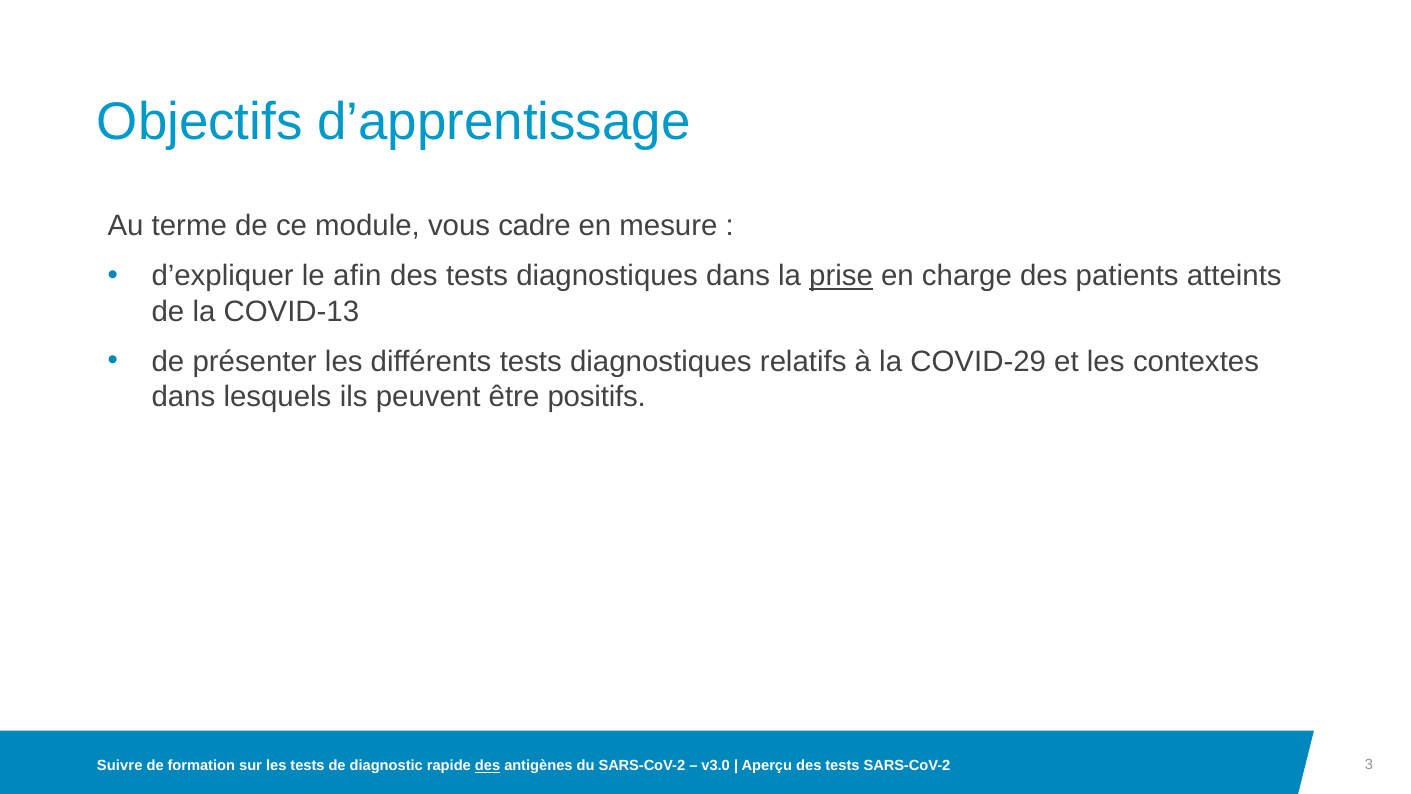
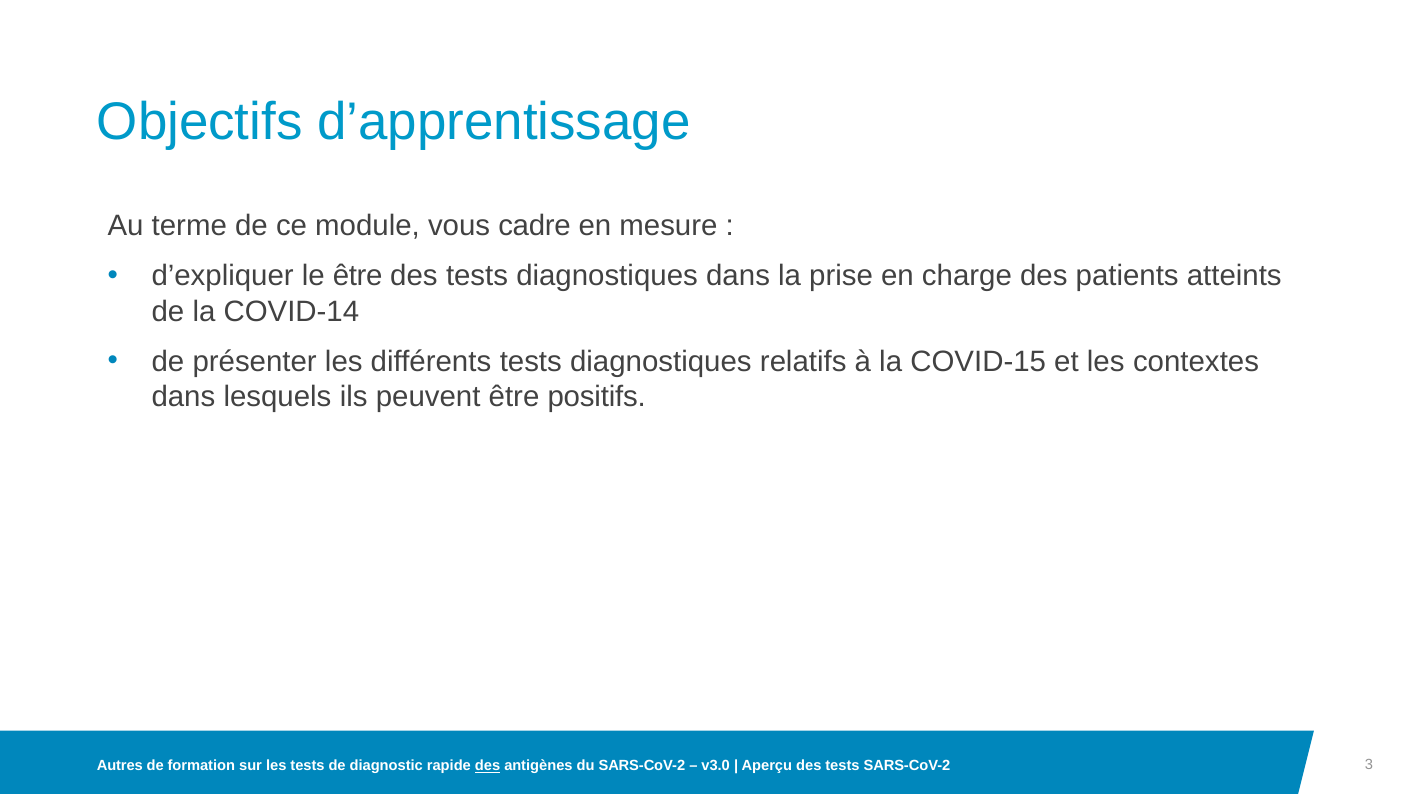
le afin: afin -> être
prise underline: present -> none
COVID-13: COVID-13 -> COVID-14
COVID-29: COVID-29 -> COVID-15
Suivre: Suivre -> Autres
